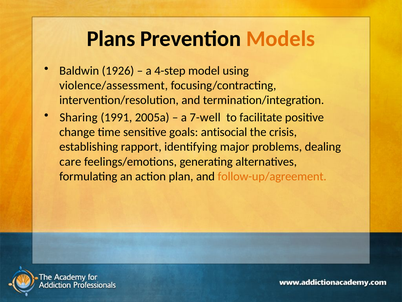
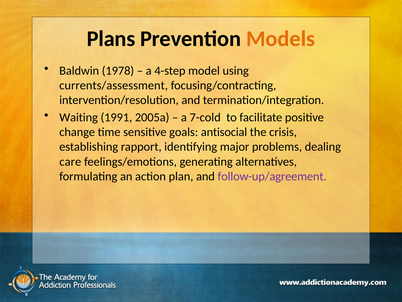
1926: 1926 -> 1978
violence/assessment: violence/assessment -> currents/assessment
Sharing: Sharing -> Waiting
7-well: 7-well -> 7-cold
follow-up/agreement colour: orange -> purple
